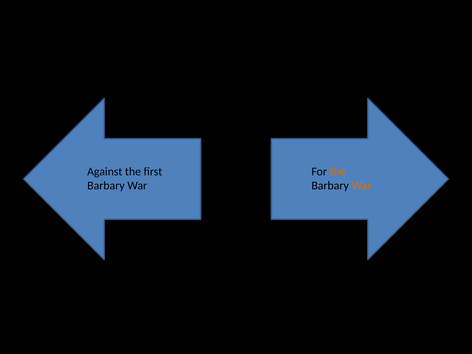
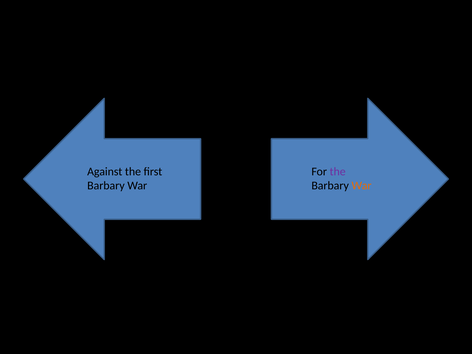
the at (338, 171) colour: orange -> purple
